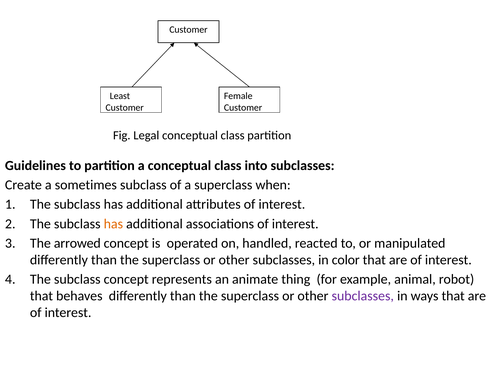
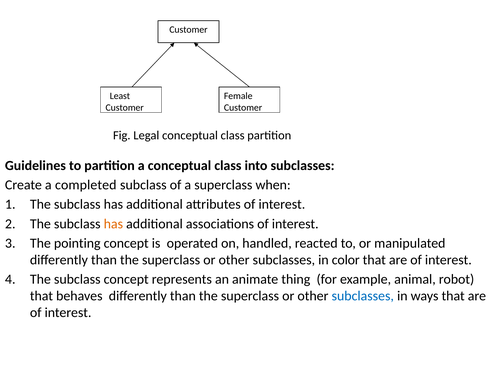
sometimes: sometimes -> completed
arrowed: arrowed -> pointing
subclasses at (363, 296) colour: purple -> blue
